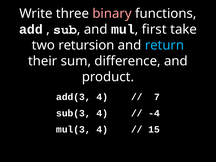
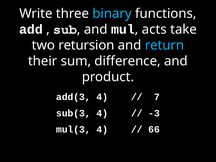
binary colour: pink -> light blue
first: first -> acts
-4: -4 -> -3
15: 15 -> 66
